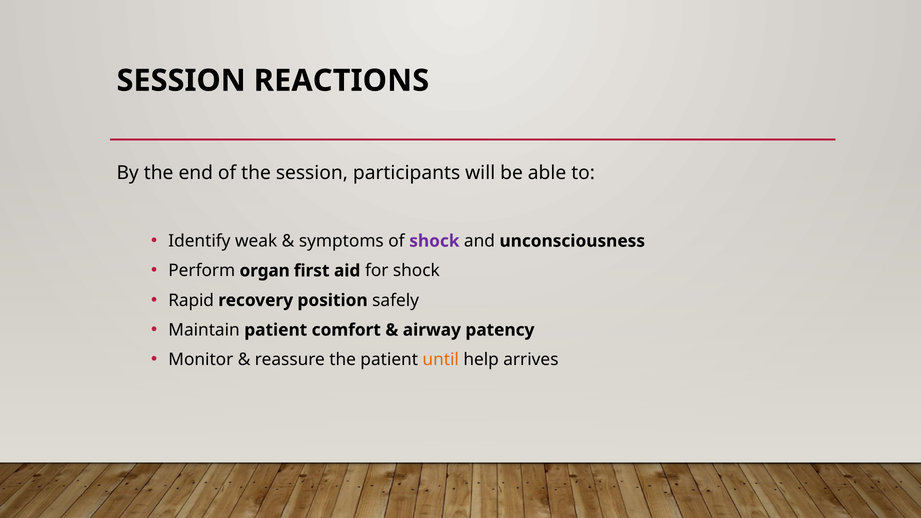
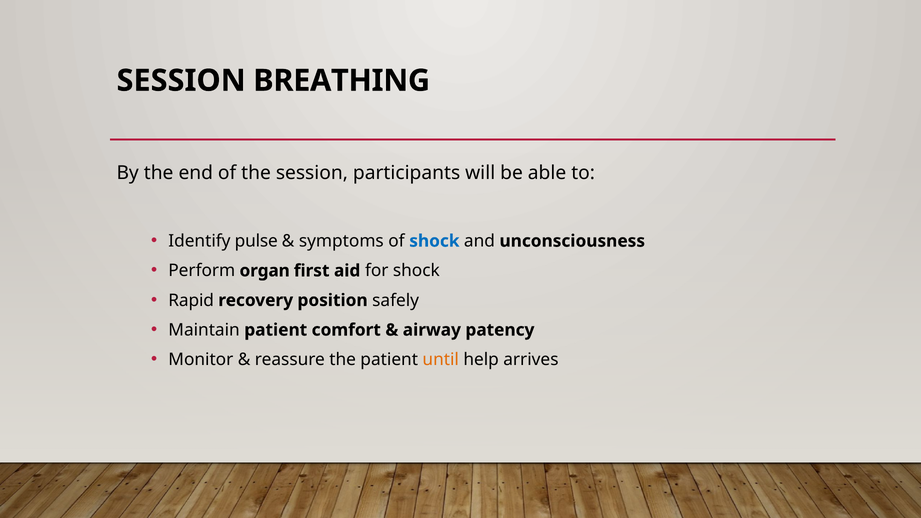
REACTIONS: REACTIONS -> BREATHING
weak: weak -> pulse
shock at (434, 241) colour: purple -> blue
